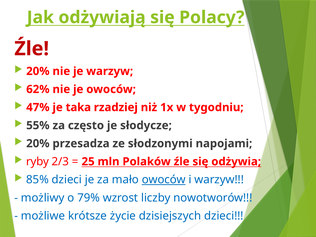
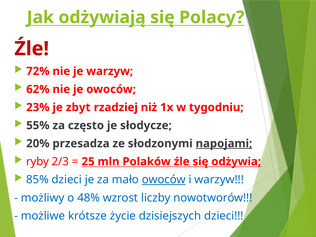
20% at (38, 71): 20% -> 72%
47%: 47% -> 23%
taka: taka -> zbyt
napojami underline: none -> present
79%: 79% -> 48%
